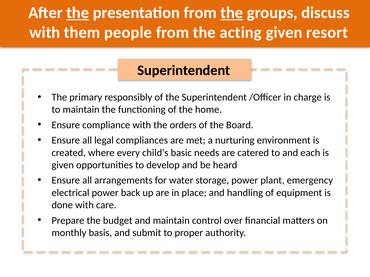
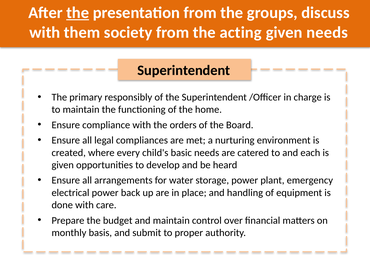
the at (232, 13) underline: present -> none
people: people -> society
given resort: resort -> needs
